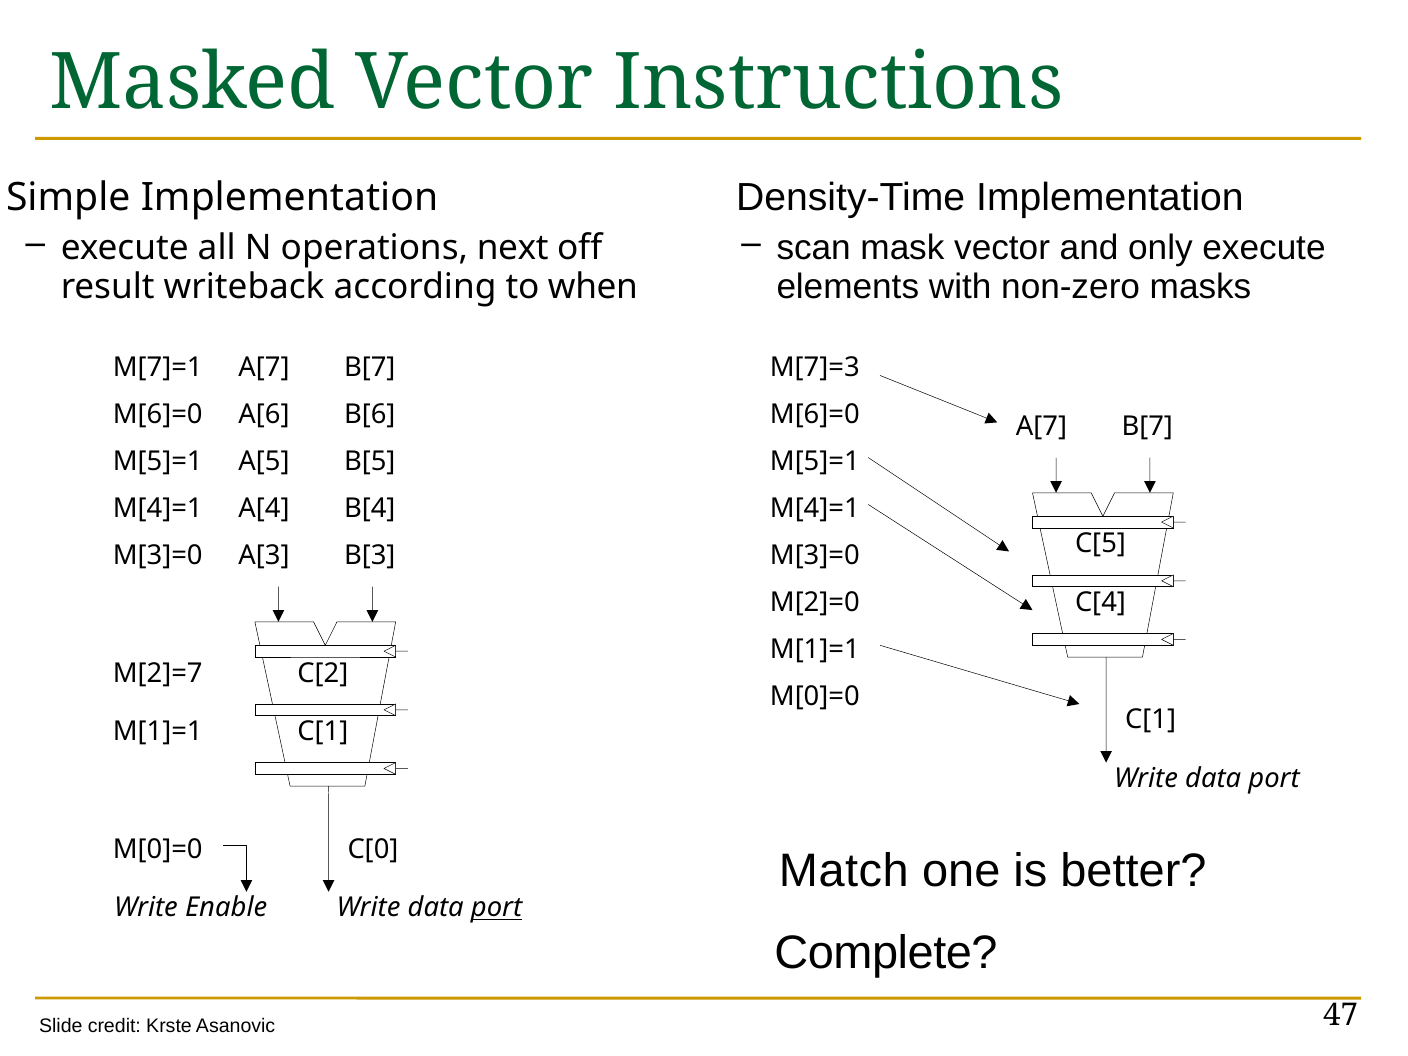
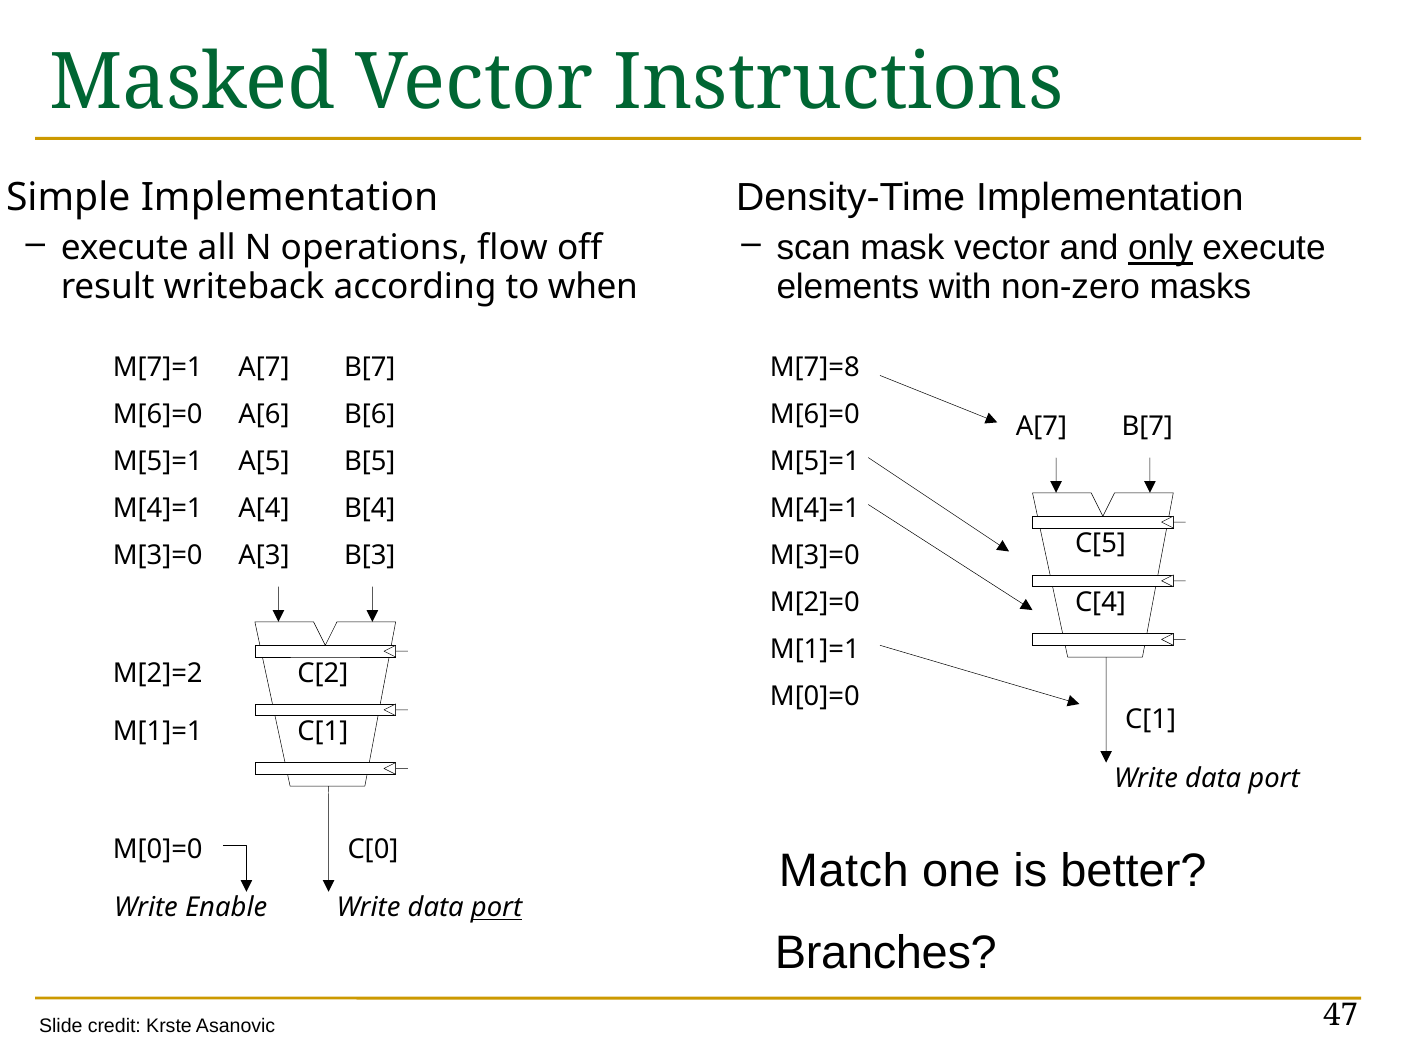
next: next -> flow
only underline: none -> present
M[7]=3: M[7]=3 -> M[7]=8
M[2]=7: M[2]=7 -> M[2]=2
Complete: Complete -> Branches
